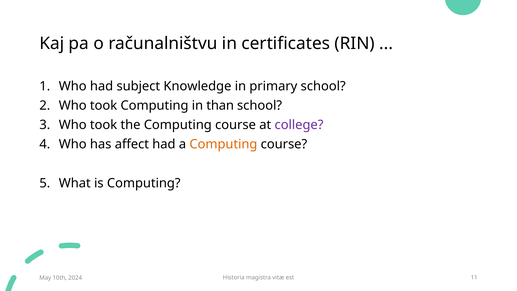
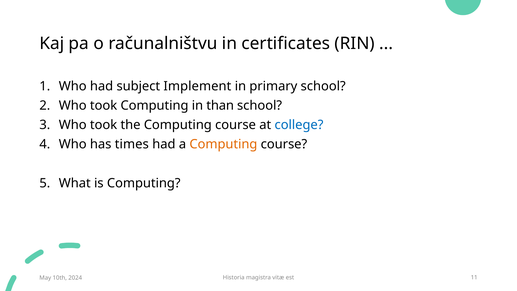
Knowledge: Knowledge -> Implement
college colour: purple -> blue
affect: affect -> times
